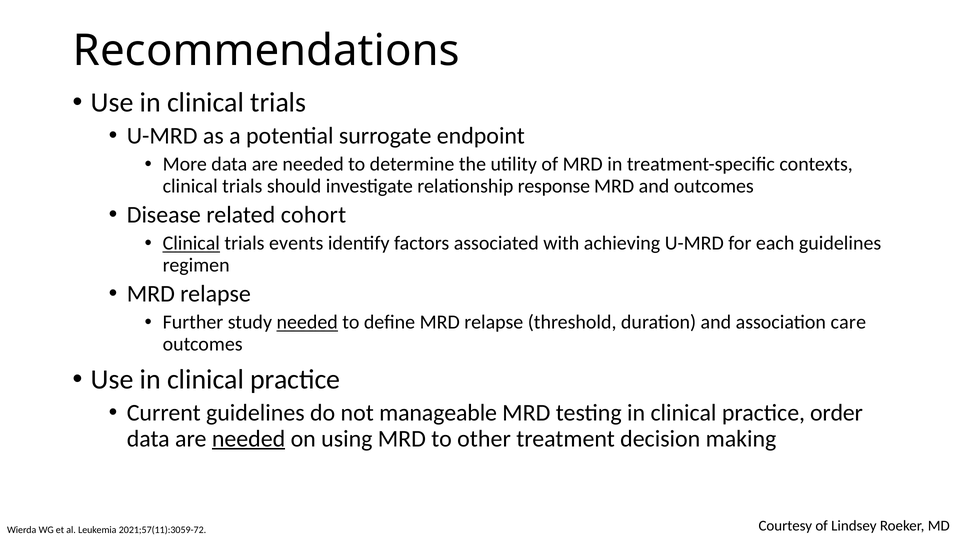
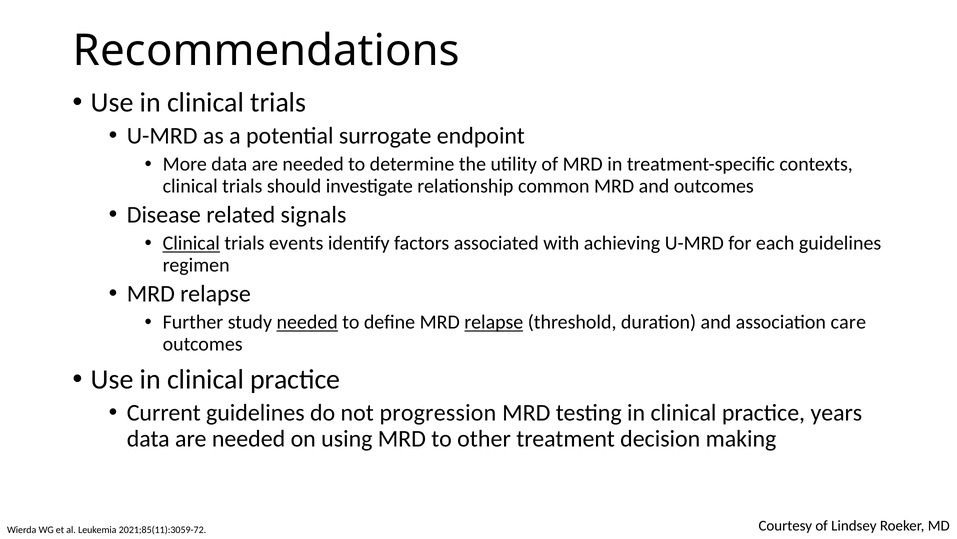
response: response -> common
cohort: cohort -> signals
relapse at (494, 322) underline: none -> present
manageable: manageable -> progression
order: order -> years
needed at (249, 438) underline: present -> none
2021;57(11):3059-72: 2021;57(11):3059-72 -> 2021;85(11):3059-72
